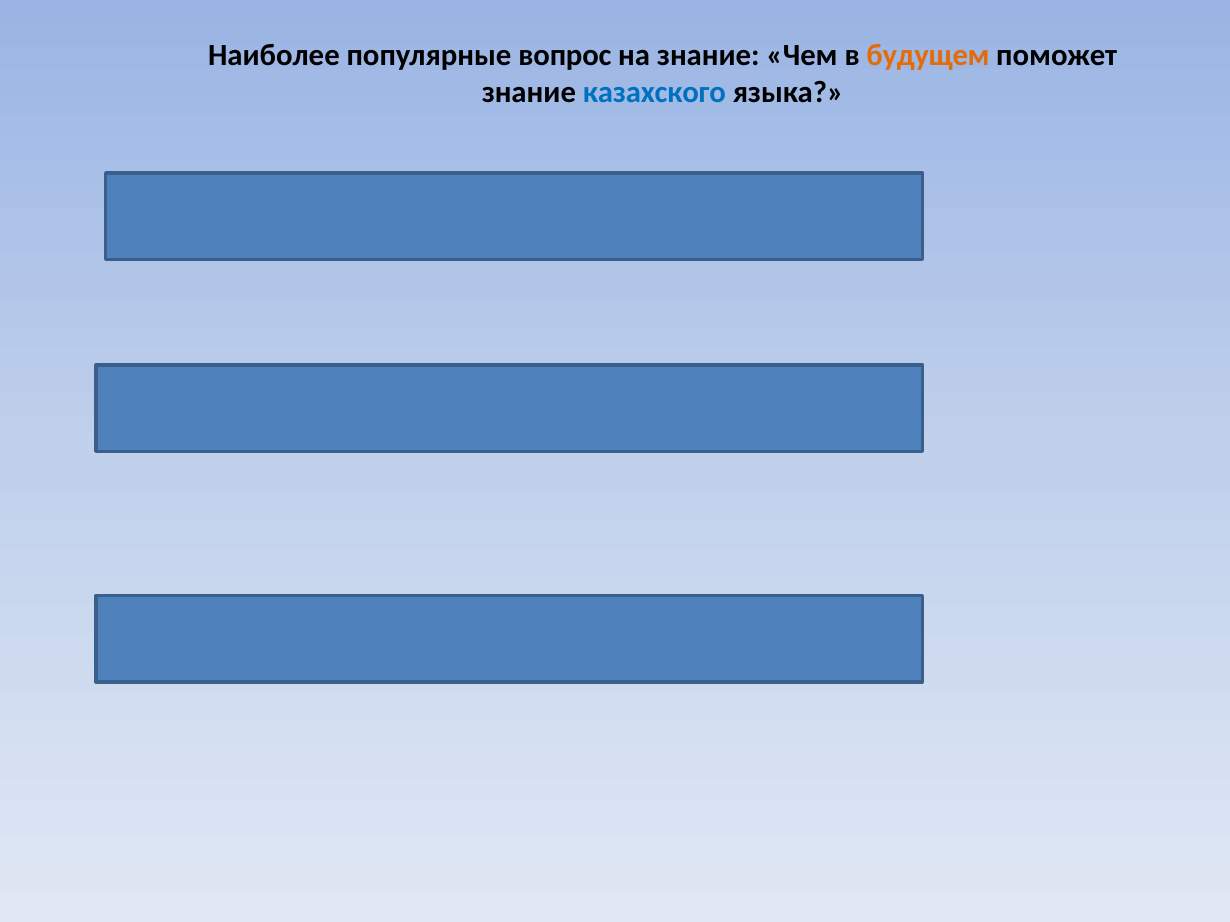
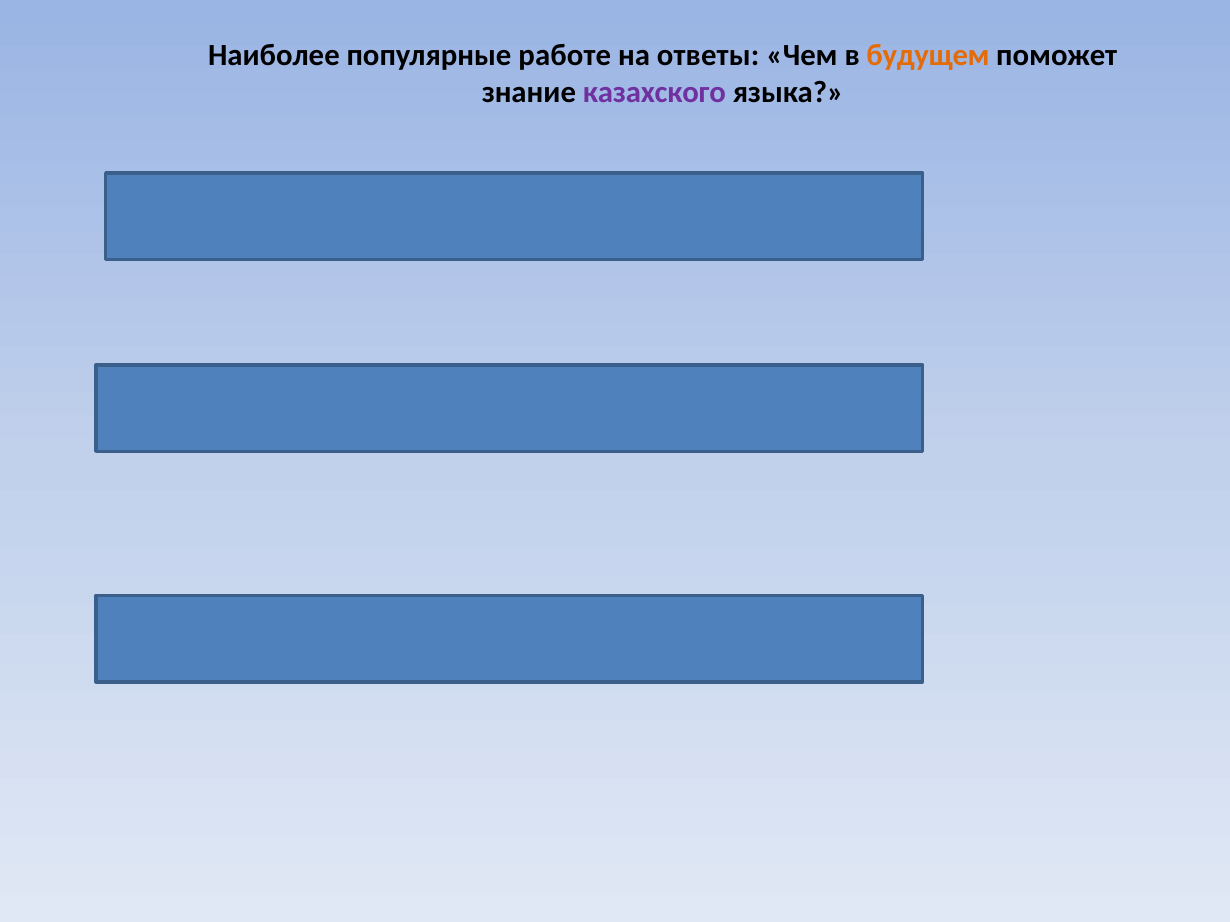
популярные вопрос: вопрос -> работе
на знание: знание -> ответы
казахского colour: blue -> purple
